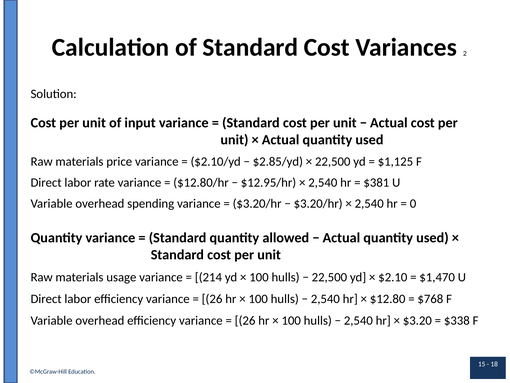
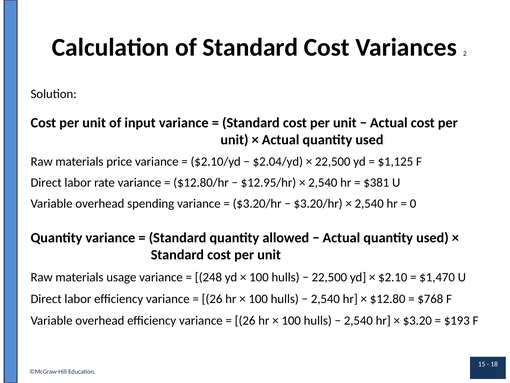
$2.85/yd: $2.85/yd -> $2.04/yd
214: 214 -> 248
$338: $338 -> $193
